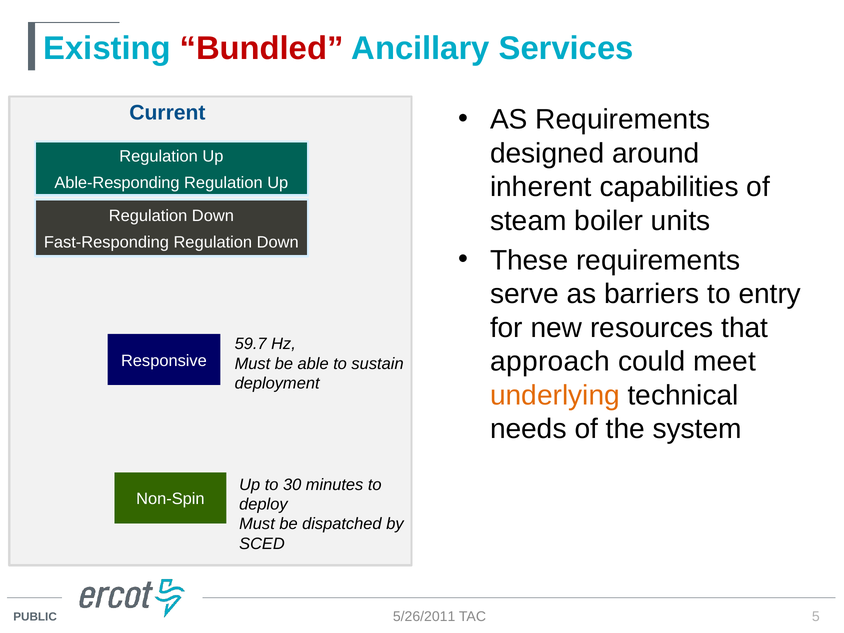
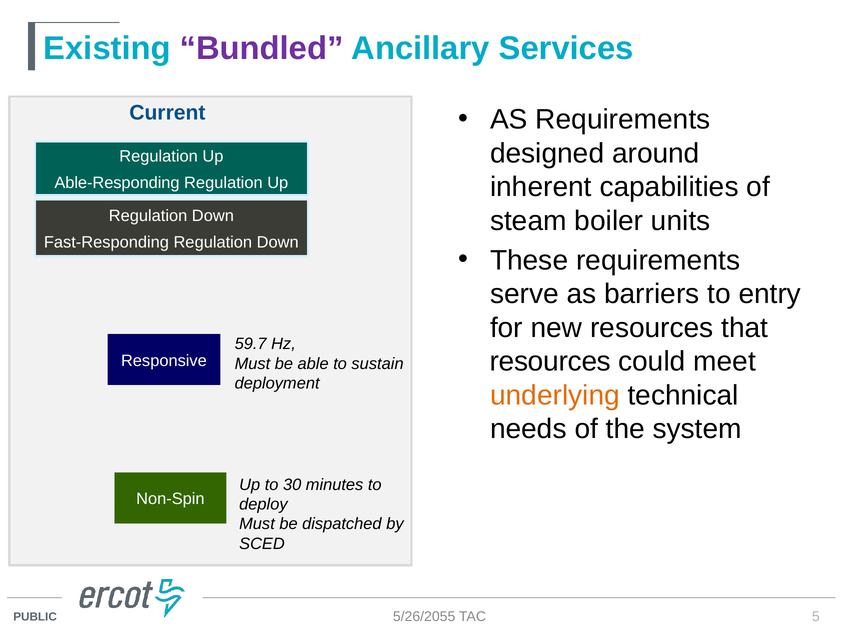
Bundled colour: red -> purple
approach at (550, 362): approach -> resources
5/26/2011: 5/26/2011 -> 5/26/2055
